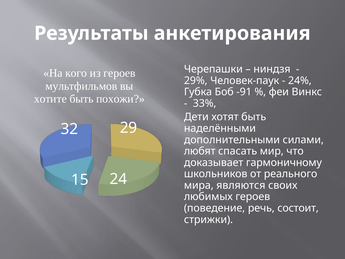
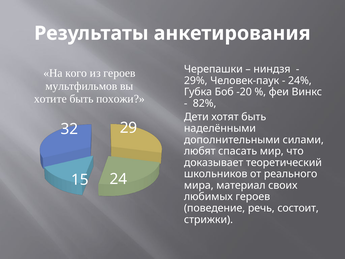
-91: -91 -> -20
33%: 33% -> 82%
гармоничному: гармоничному -> теоретический
являются: являются -> материал
